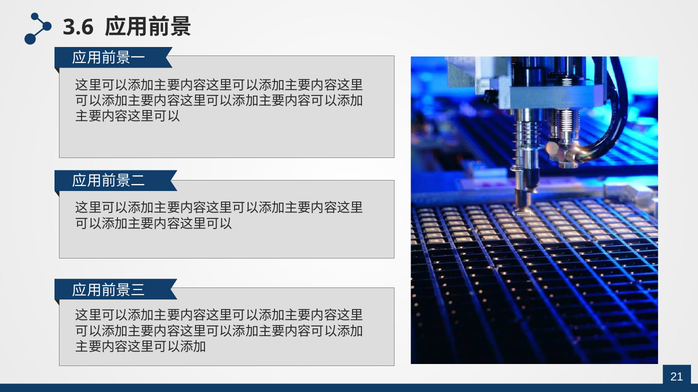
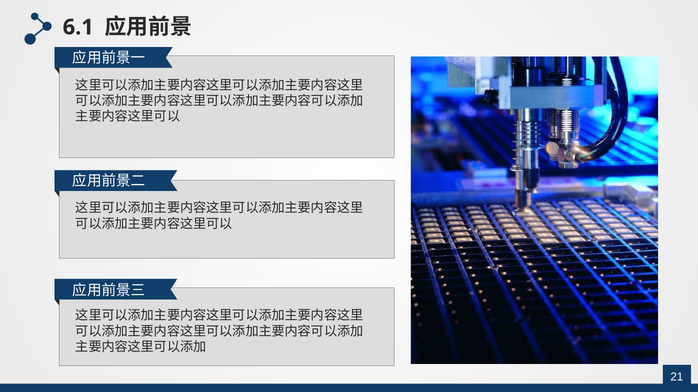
3.6: 3.6 -> 6.1
